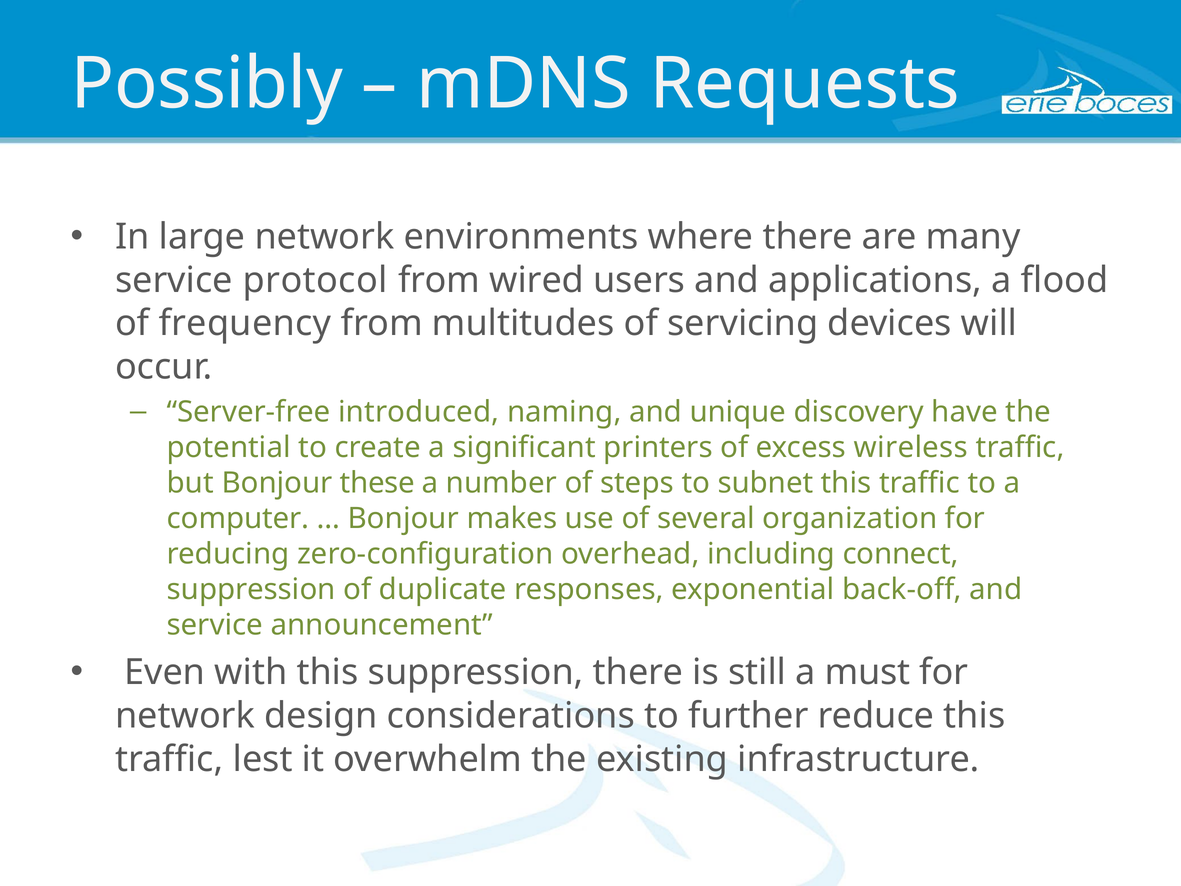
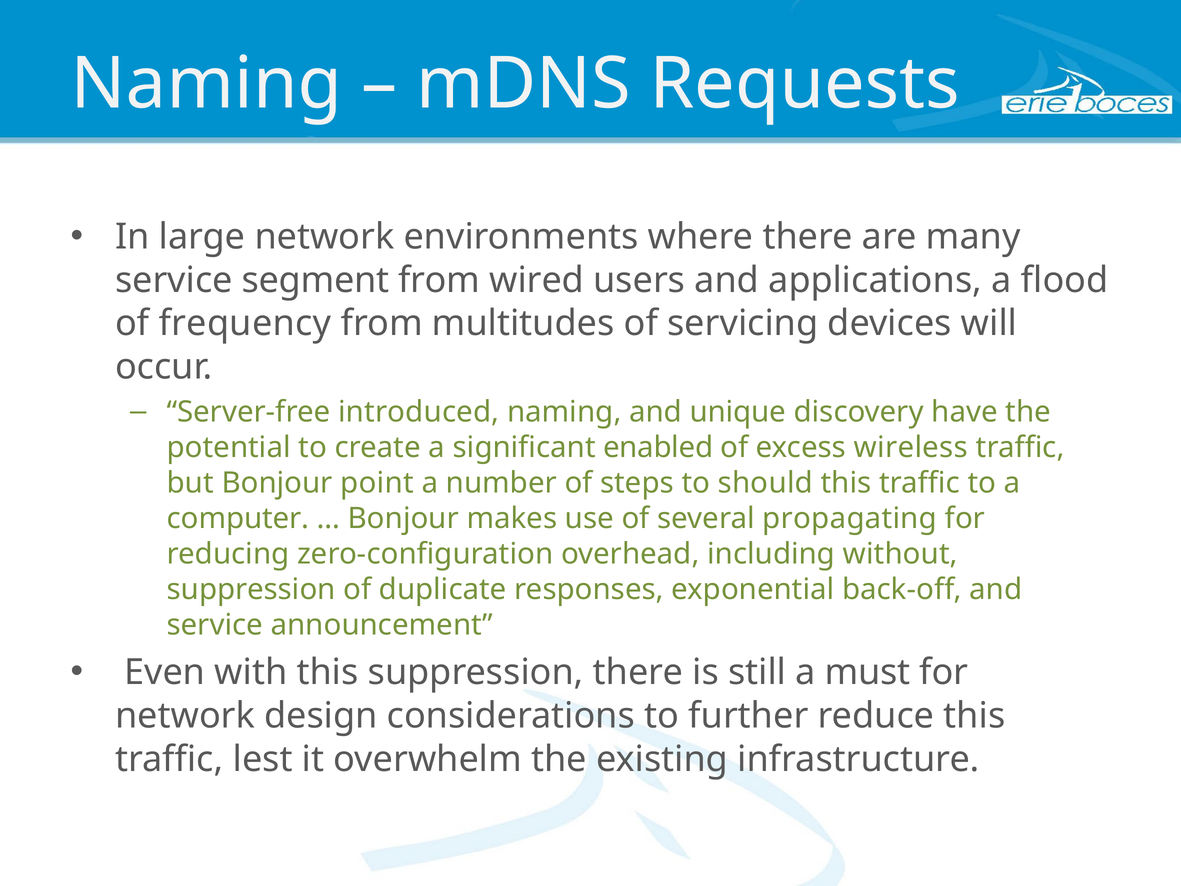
Possibly at (207, 84): Possibly -> Naming
protocol: protocol -> segment
printers: printers -> enabled
these: these -> point
subnet: subnet -> should
organization: organization -> propagating
connect: connect -> without
